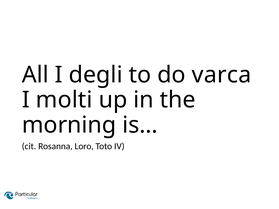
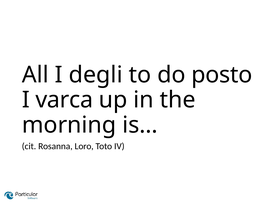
varca: varca -> posto
molti: molti -> varca
